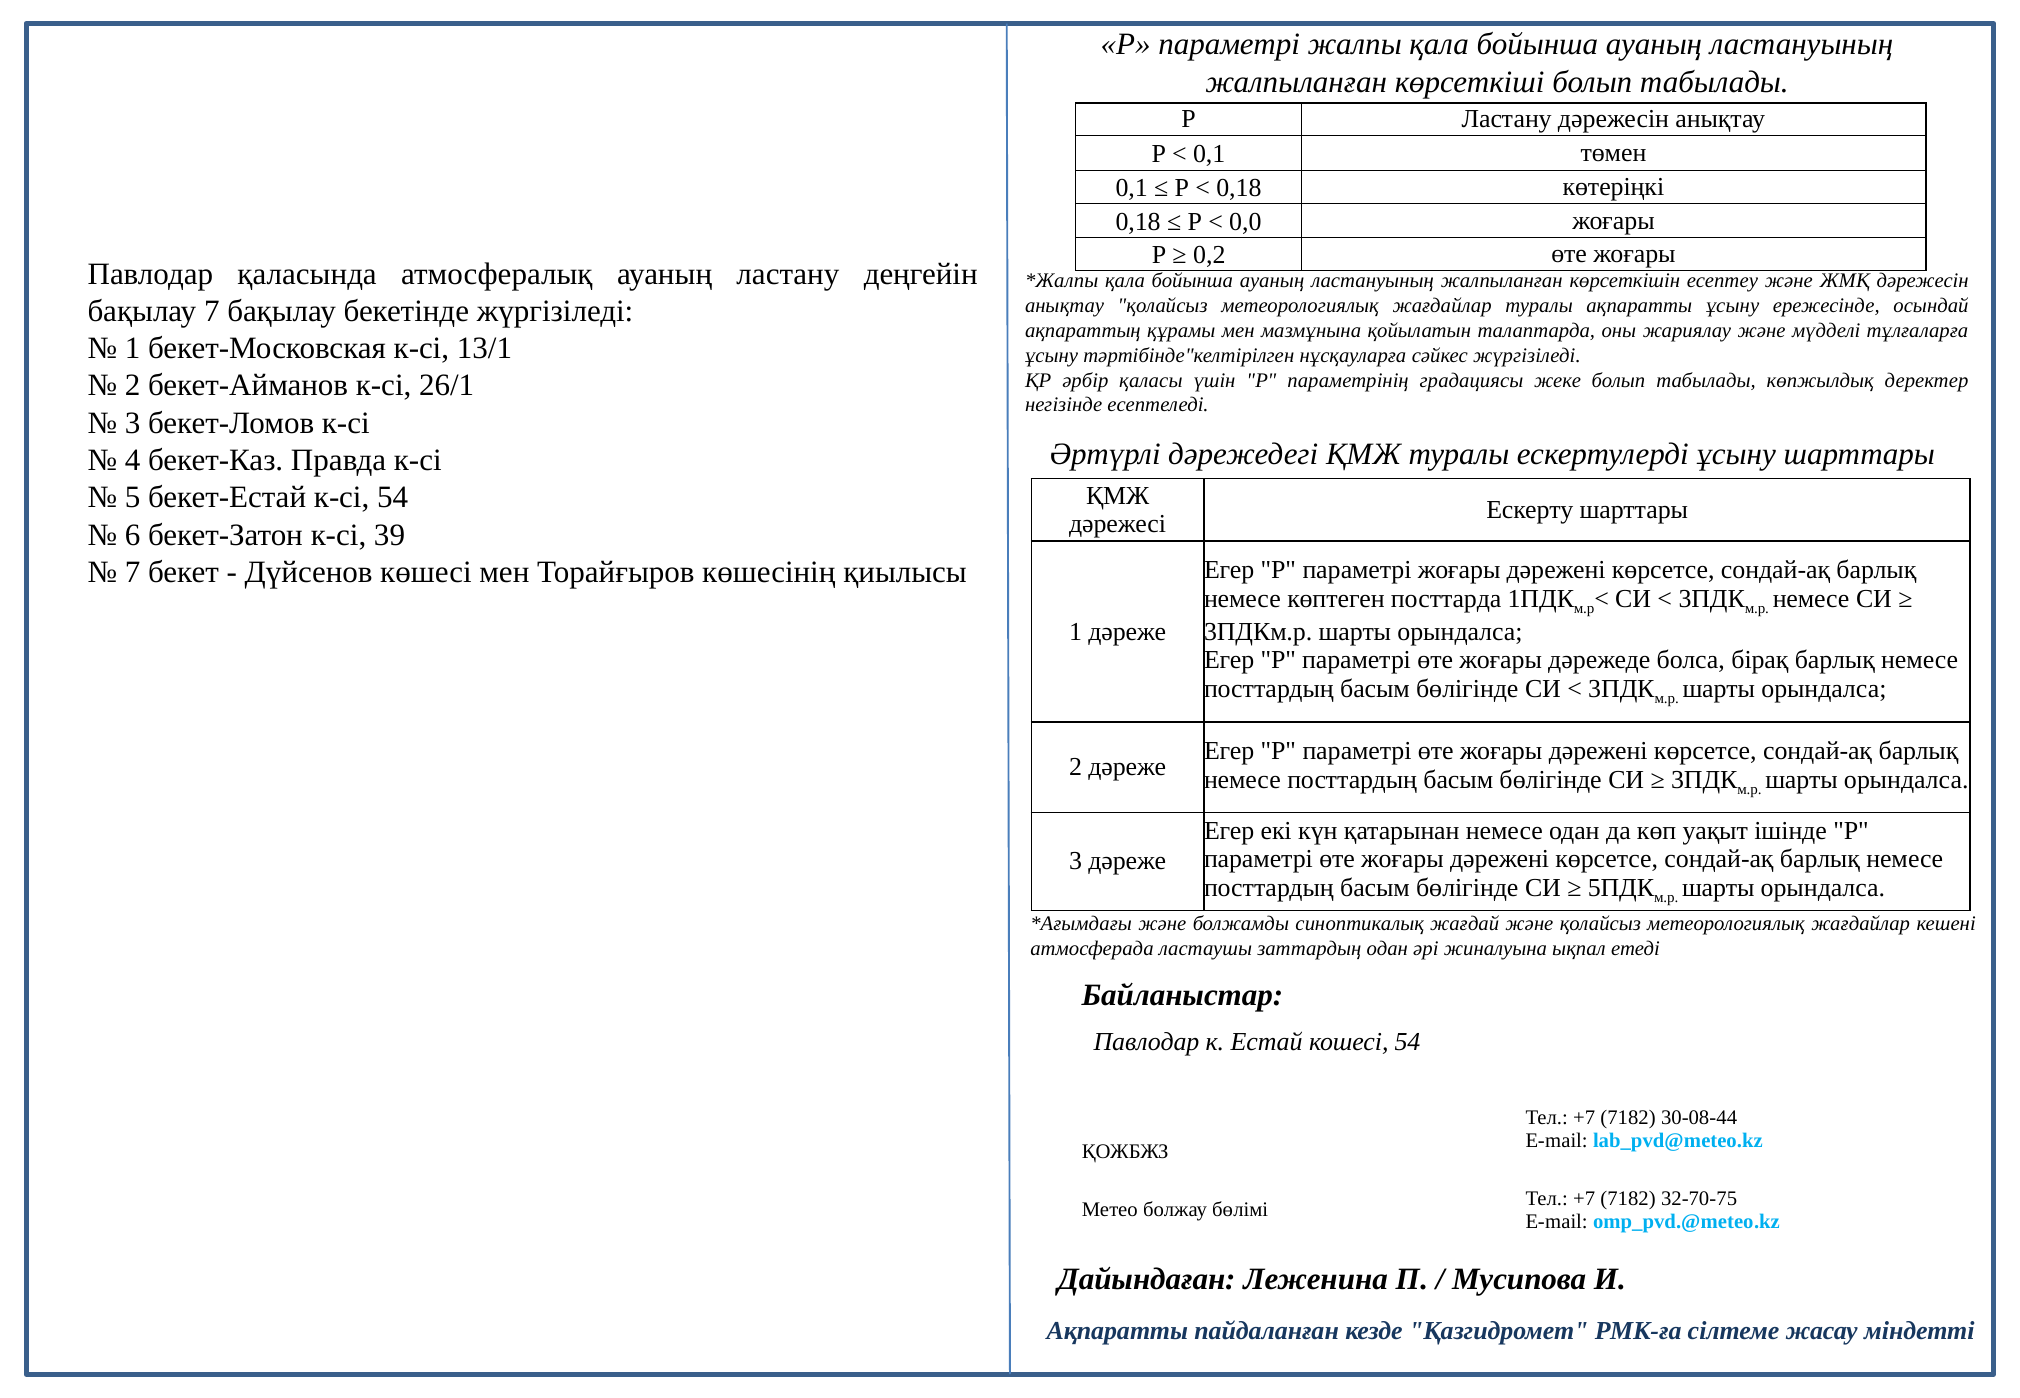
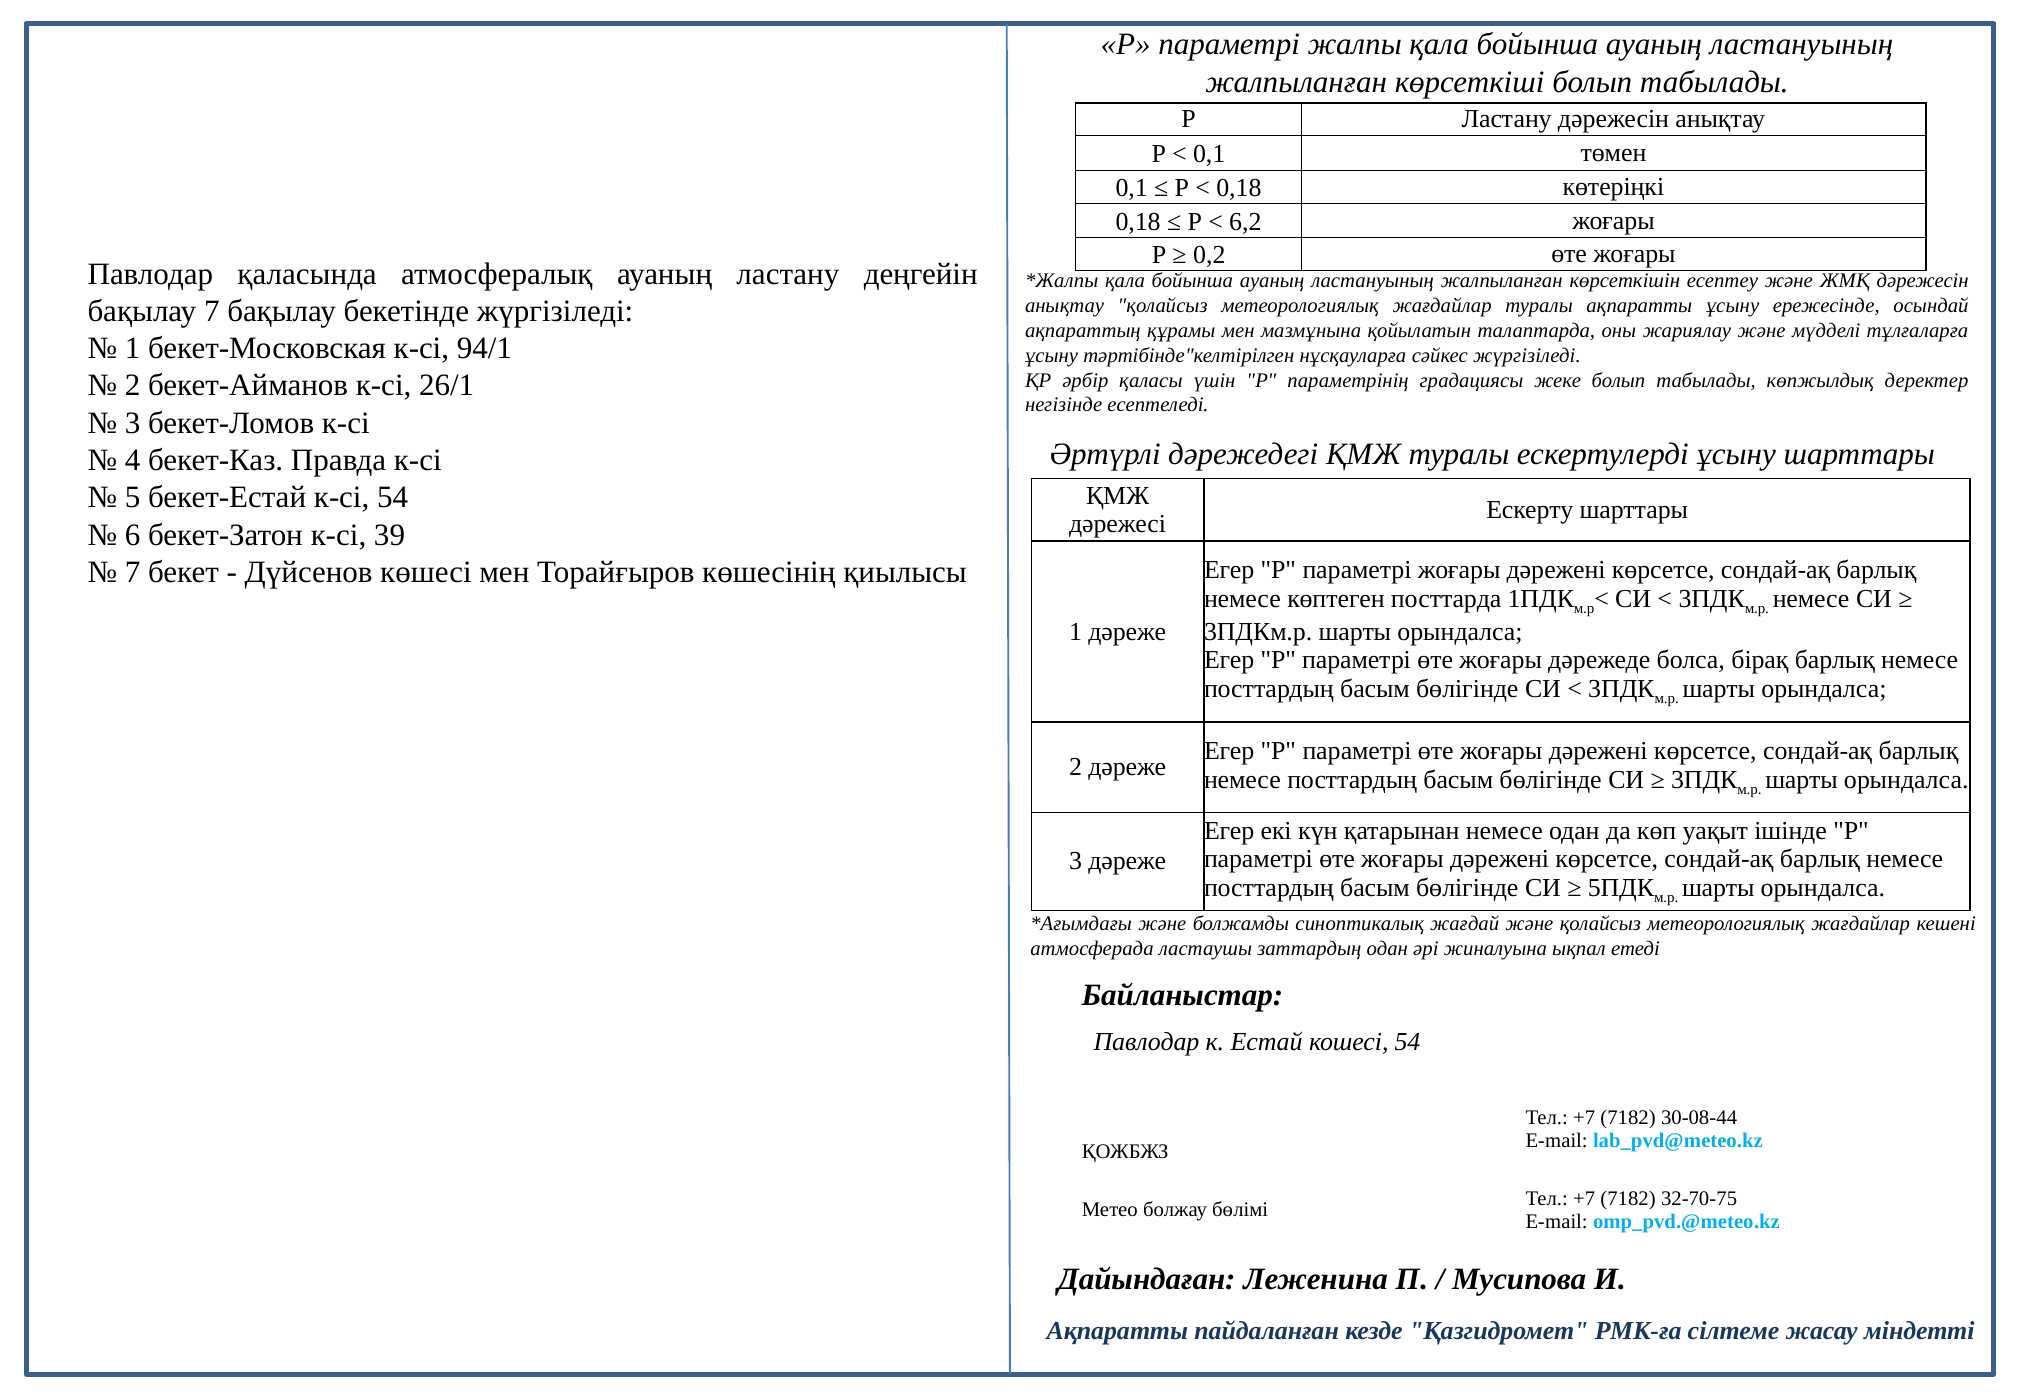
0,0: 0,0 -> 6,2
13/1: 13/1 -> 94/1
